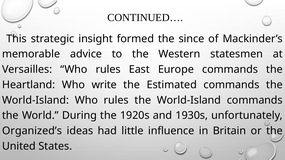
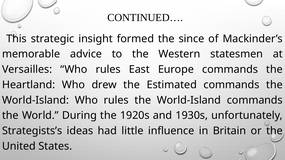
write: write -> drew
Organized’s: Organized’s -> Strategists’s
